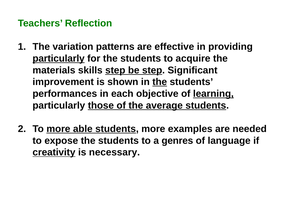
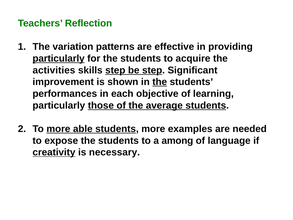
materials: materials -> activities
learning underline: present -> none
genres: genres -> among
